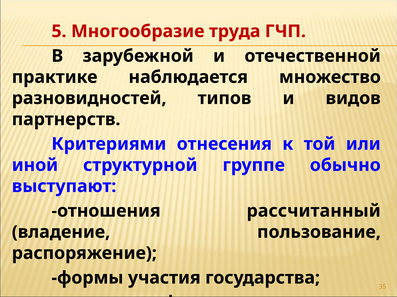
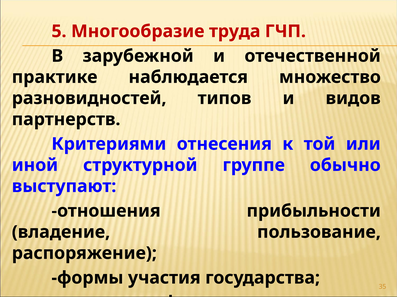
рассчитанный: рассчитанный -> прибыльности
